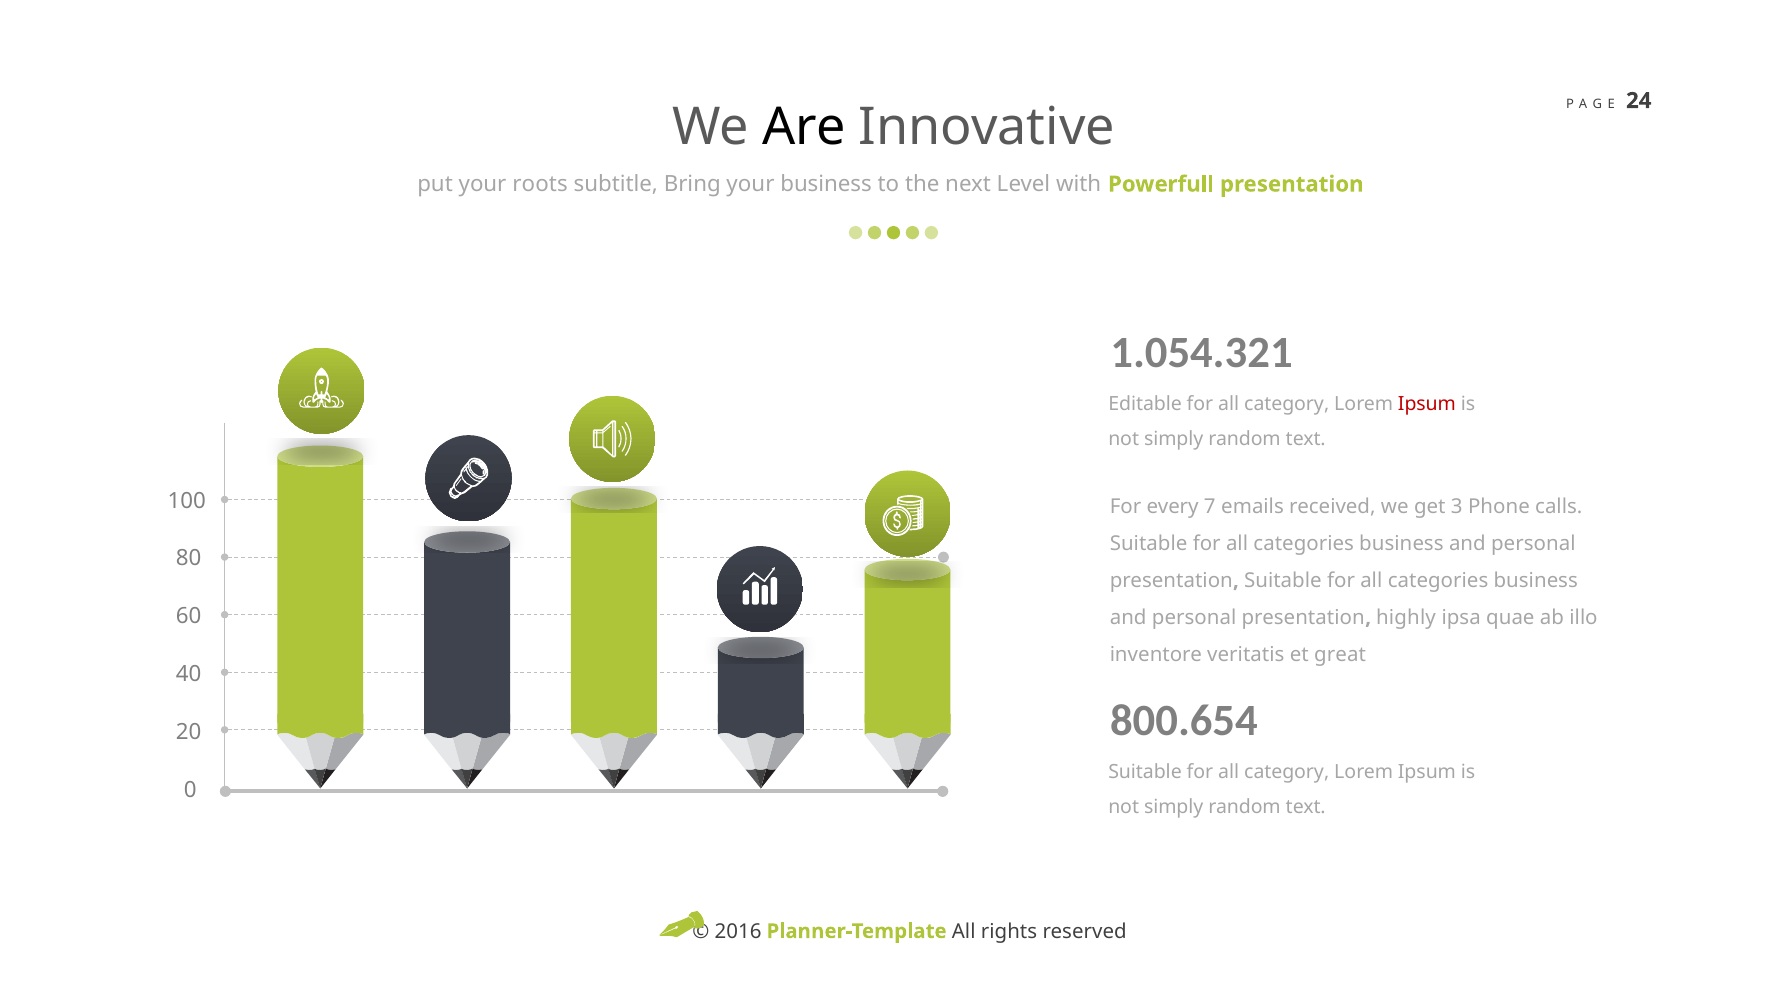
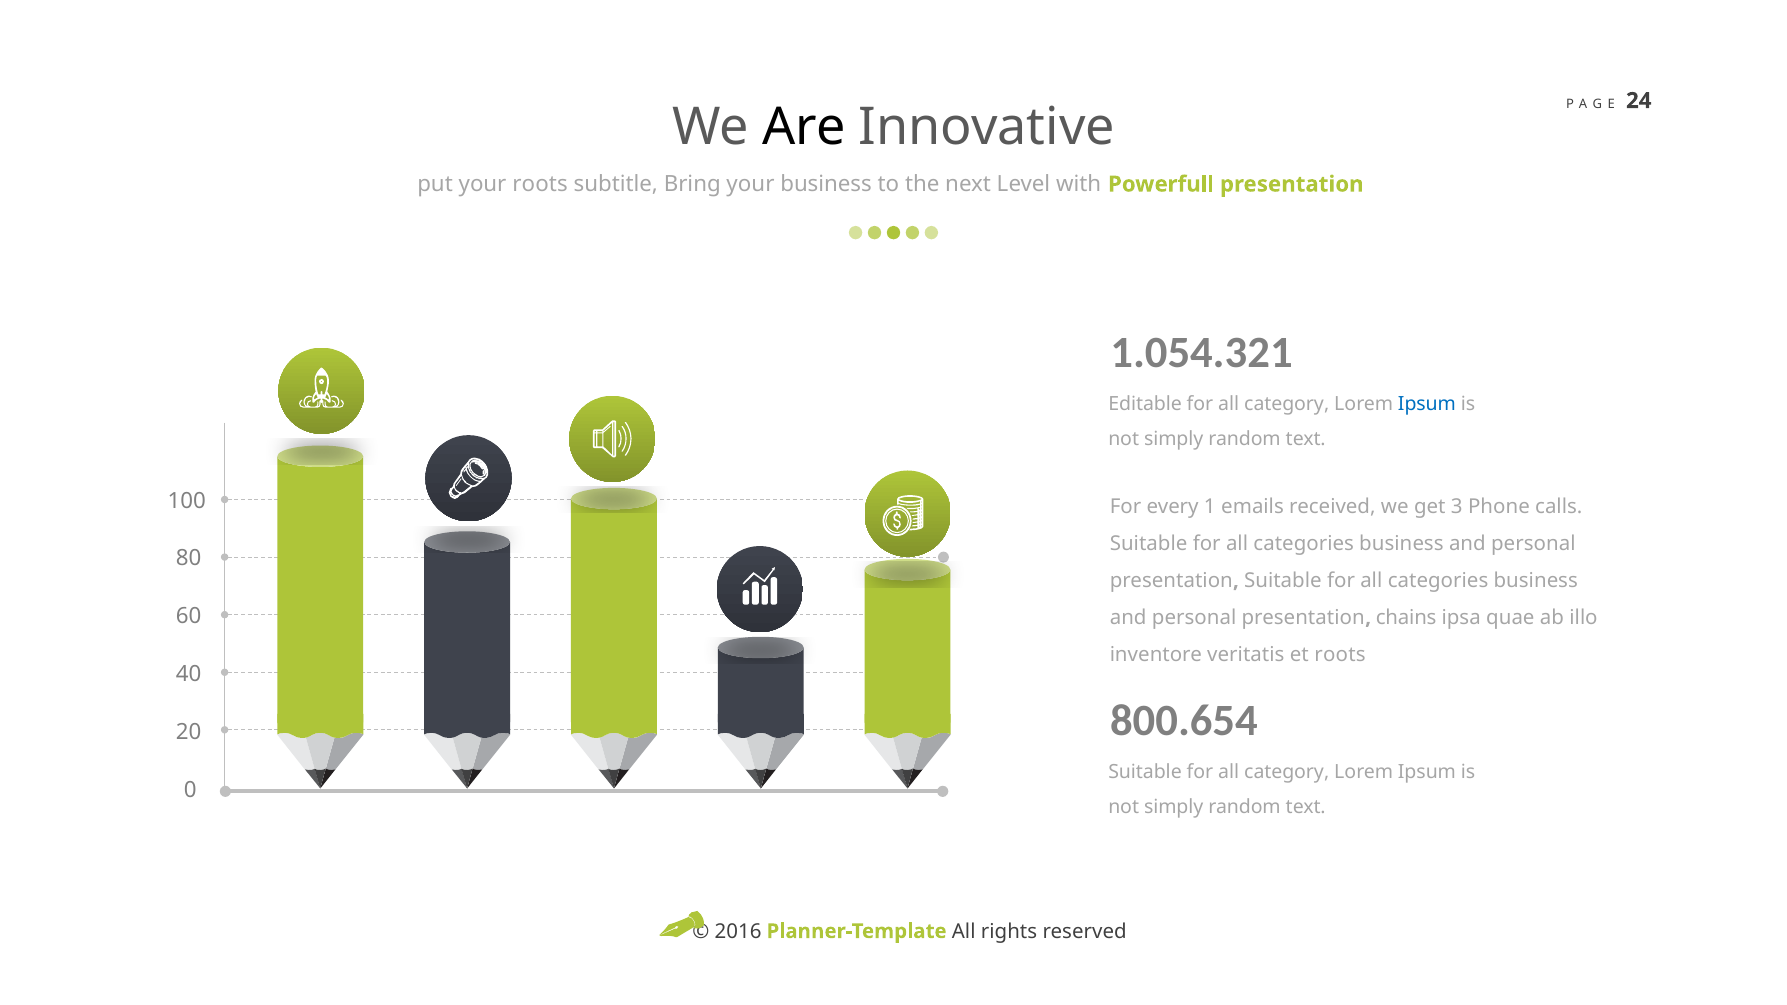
Ipsum at (1427, 404) colour: red -> blue
7: 7 -> 1
highly: highly -> chains
et great: great -> roots
